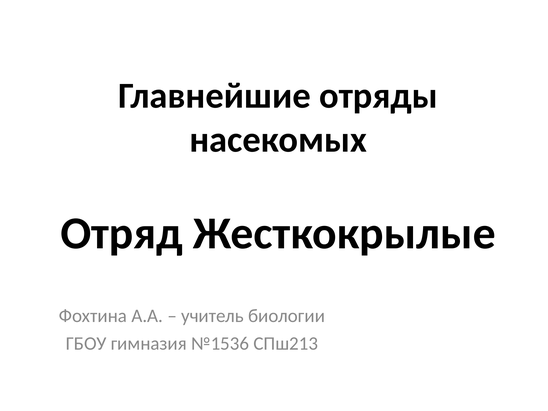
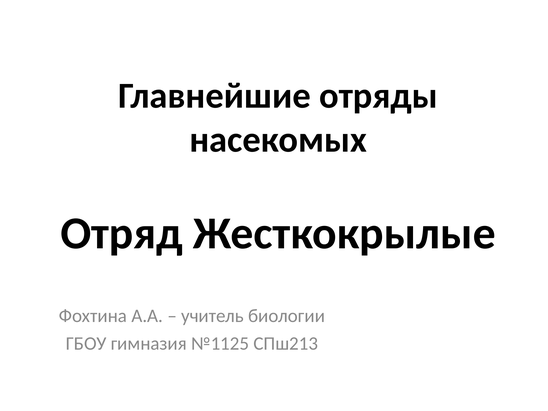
№1536: №1536 -> №1125
